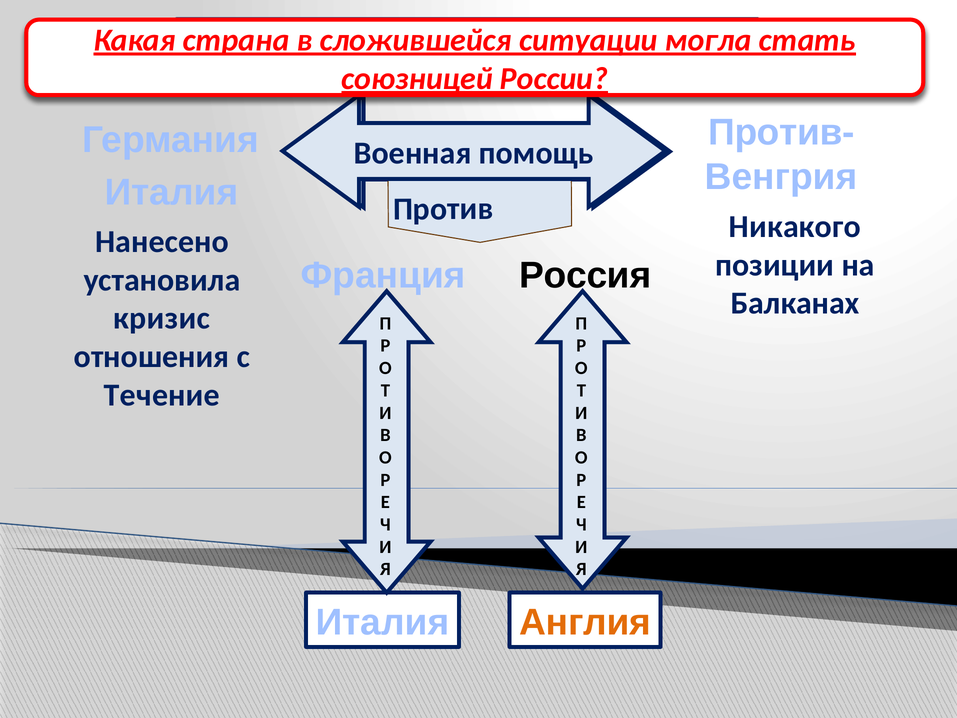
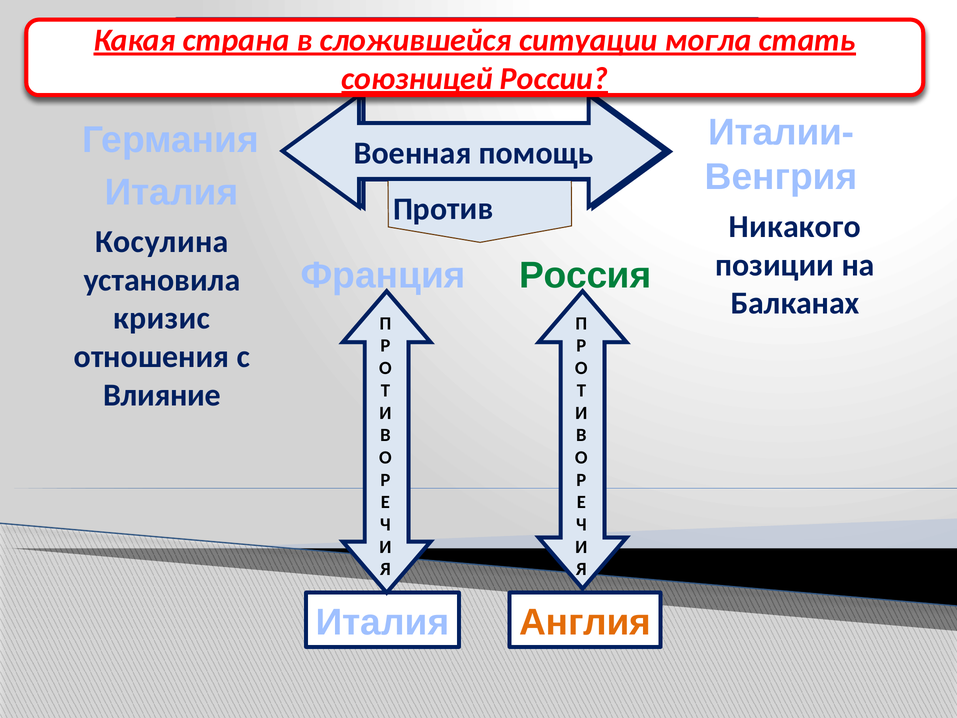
Против-: Против- -> Италии-
Нанесено: Нанесено -> Косулина
Россия colour: black -> green
Течение: Течение -> Влияние
